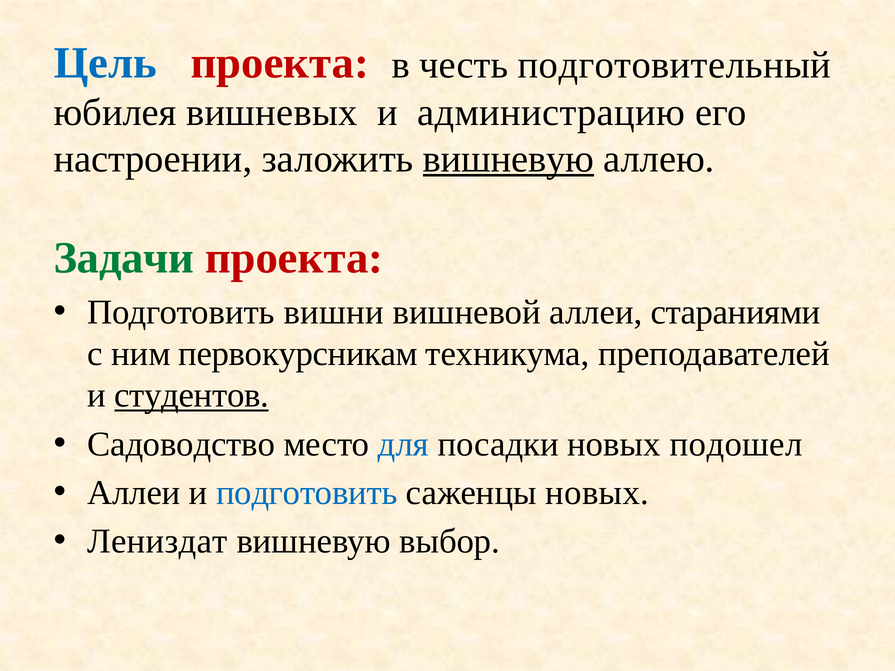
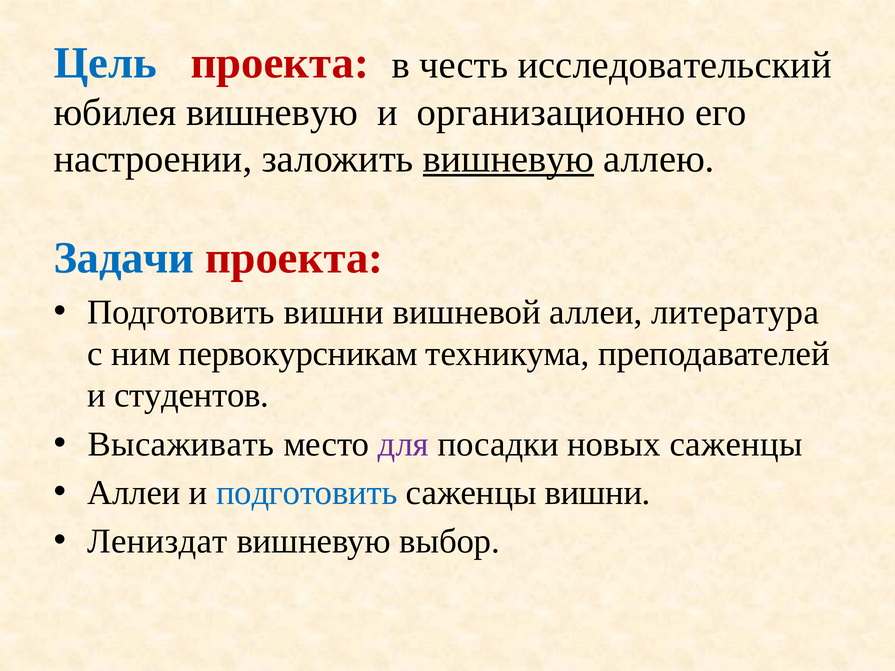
подготовительный: подготовительный -> исследовательский
юбилея вишневых: вишневых -> вишневую
администрацию: администрацию -> организационно
Задачи colour: green -> blue
стараниями: стараниями -> литература
студентов underline: present -> none
Садоводство: Садоводство -> Высаживать
для colour: blue -> purple
новых подошел: подошел -> саженцы
саженцы новых: новых -> вишни
